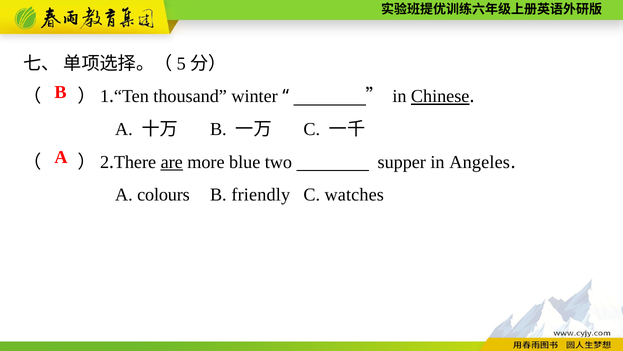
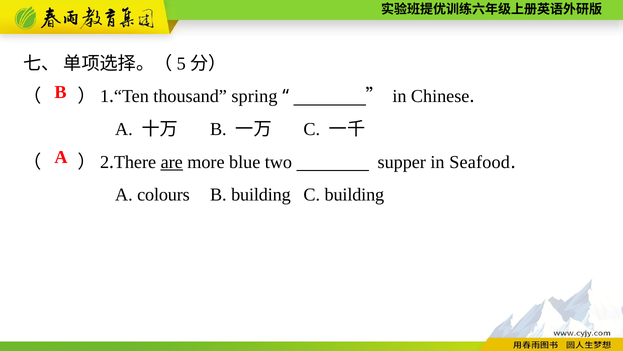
winter: winter -> spring
Chinese underline: present -> none
Angeles: Angeles -> Seafood
B friendly: friendly -> building
C watches: watches -> building
